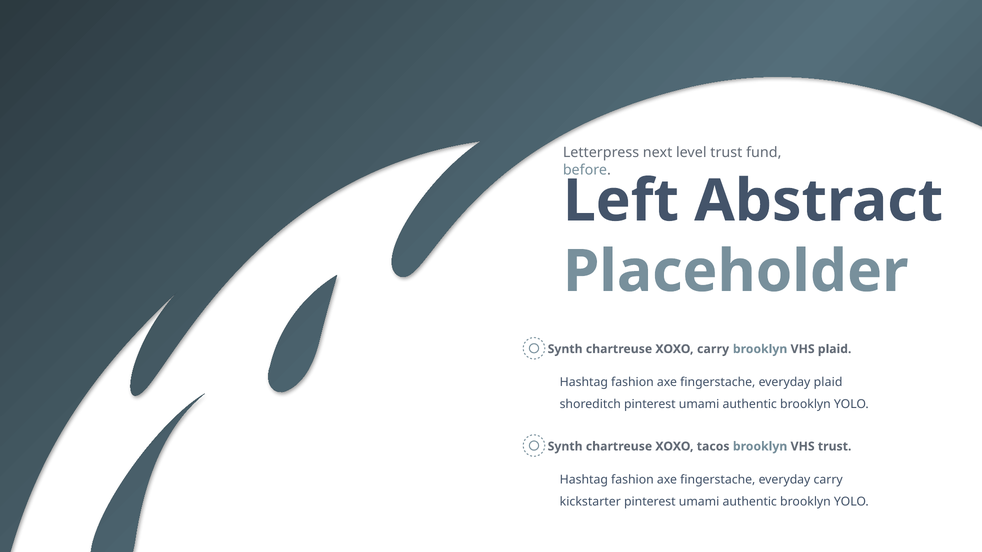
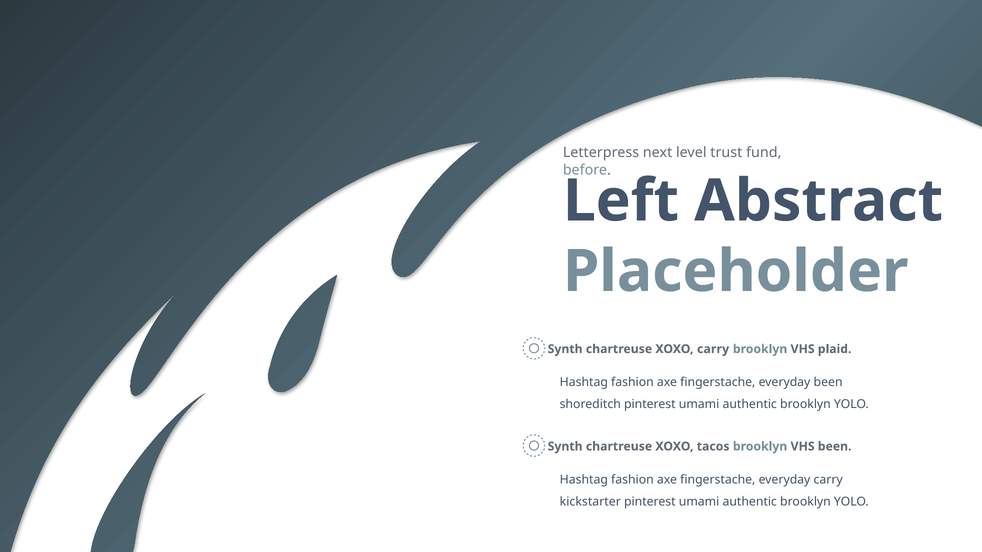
everyday plaid: plaid -> been
VHS trust: trust -> been
